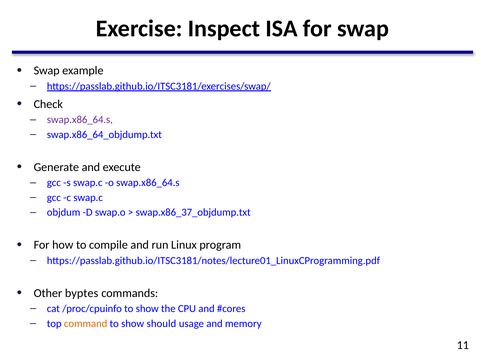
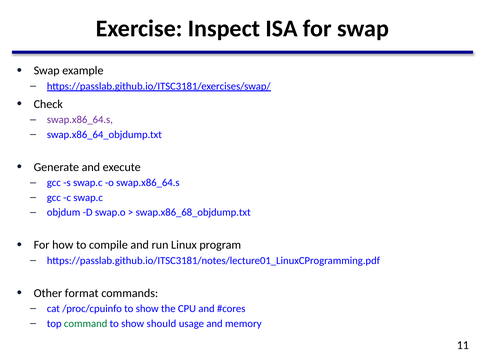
swap.x86_37_objdump.txt: swap.x86_37_objdump.txt -> swap.x86_68_objdump.txt
byptes: byptes -> format
command colour: orange -> green
